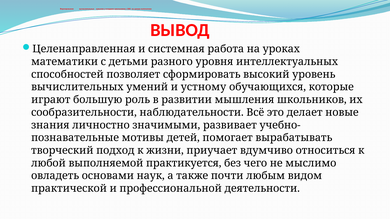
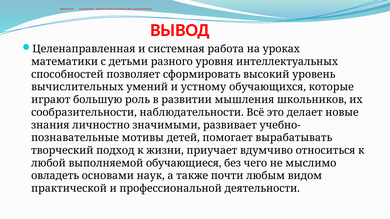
практикуется: практикуется -> обучающиеся
